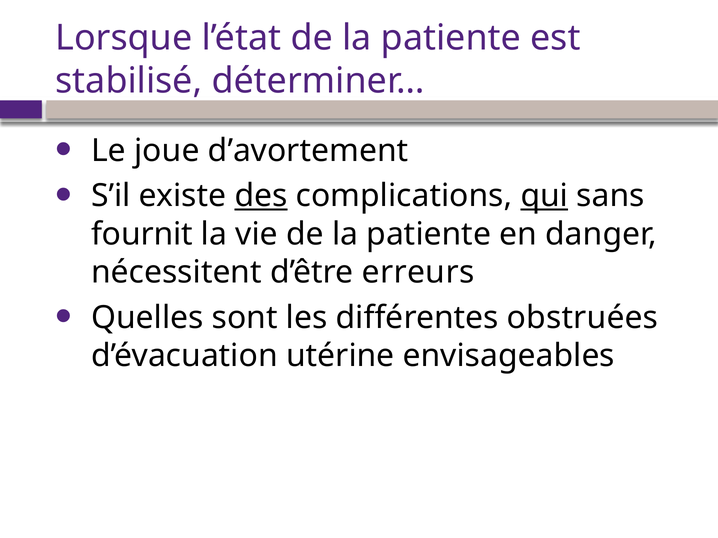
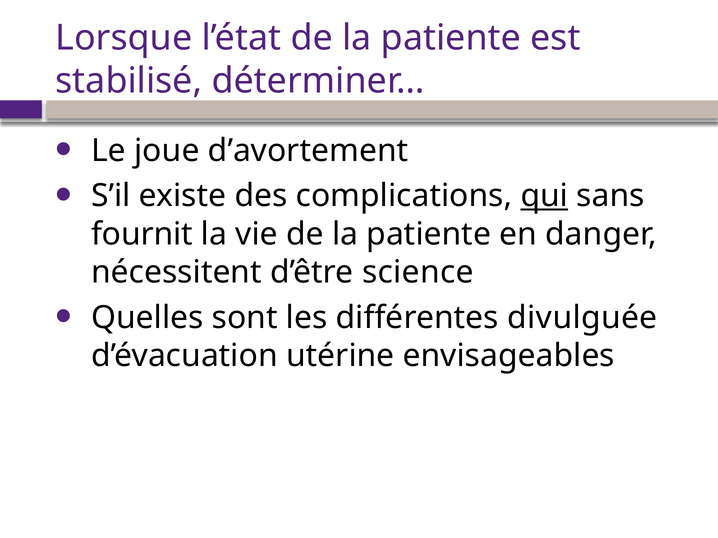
des underline: present -> none
erreurs: erreurs -> science
obstruées: obstruées -> divulguée
